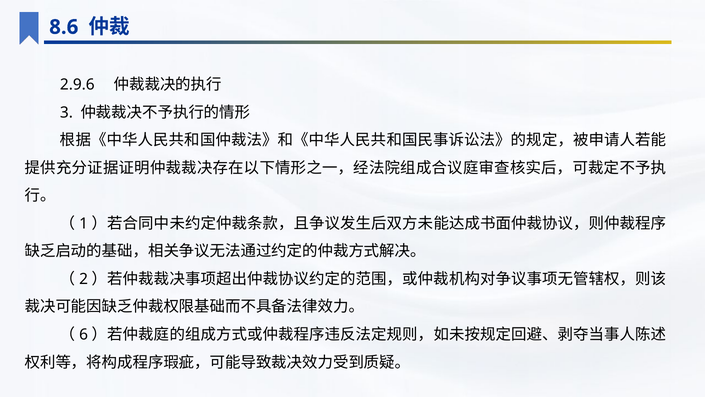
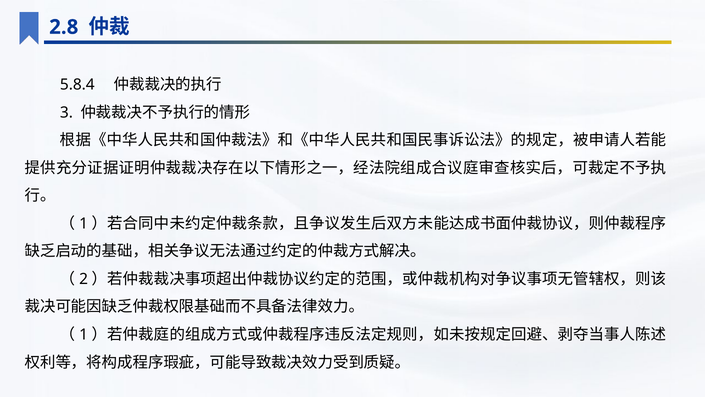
8.6: 8.6 -> 2.8
2.9.6: 2.9.6 -> 5.8.4
6 at (84, 334): 6 -> 1
